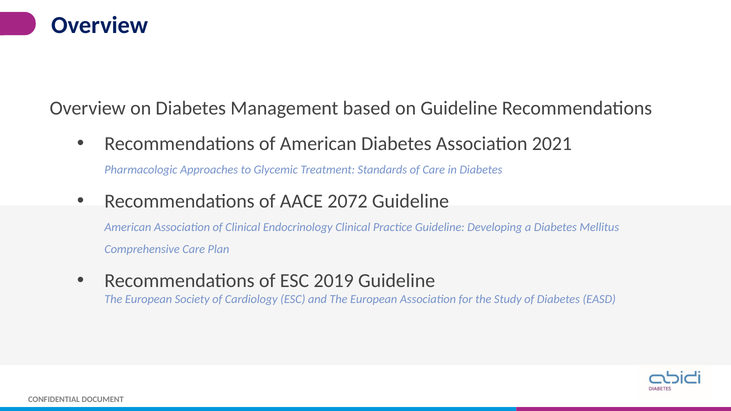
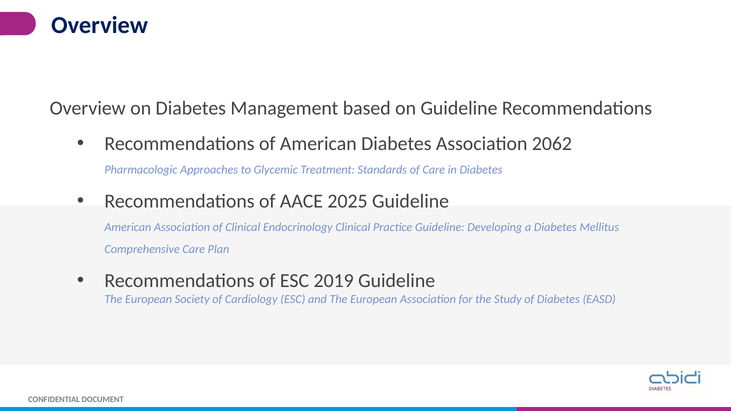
2021: 2021 -> 2062
2072: 2072 -> 2025
